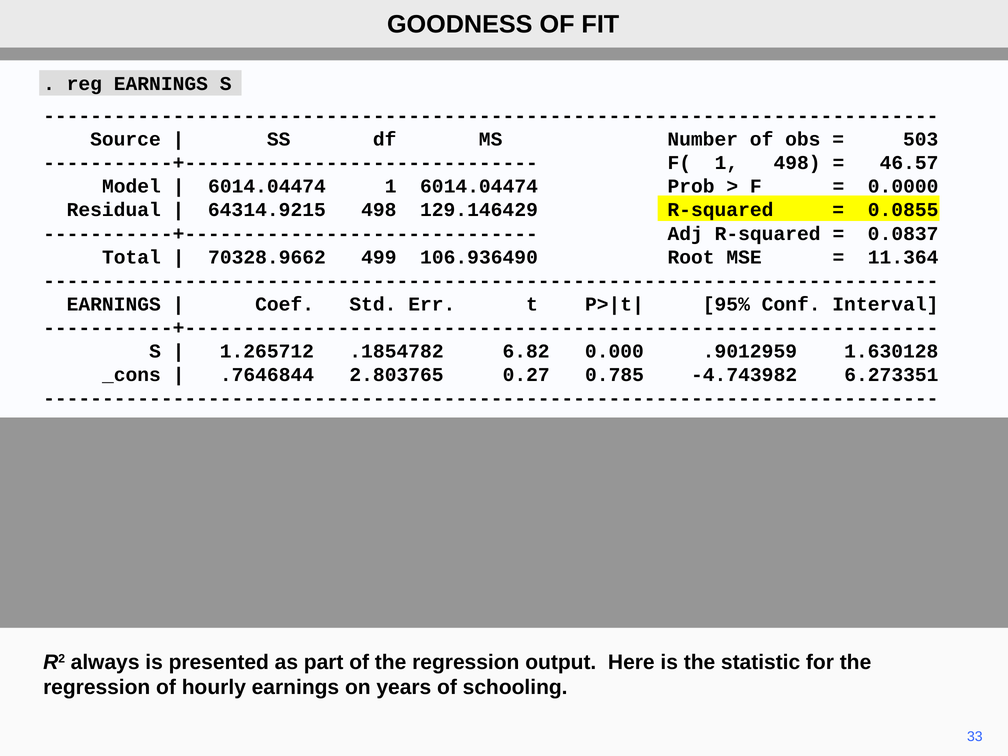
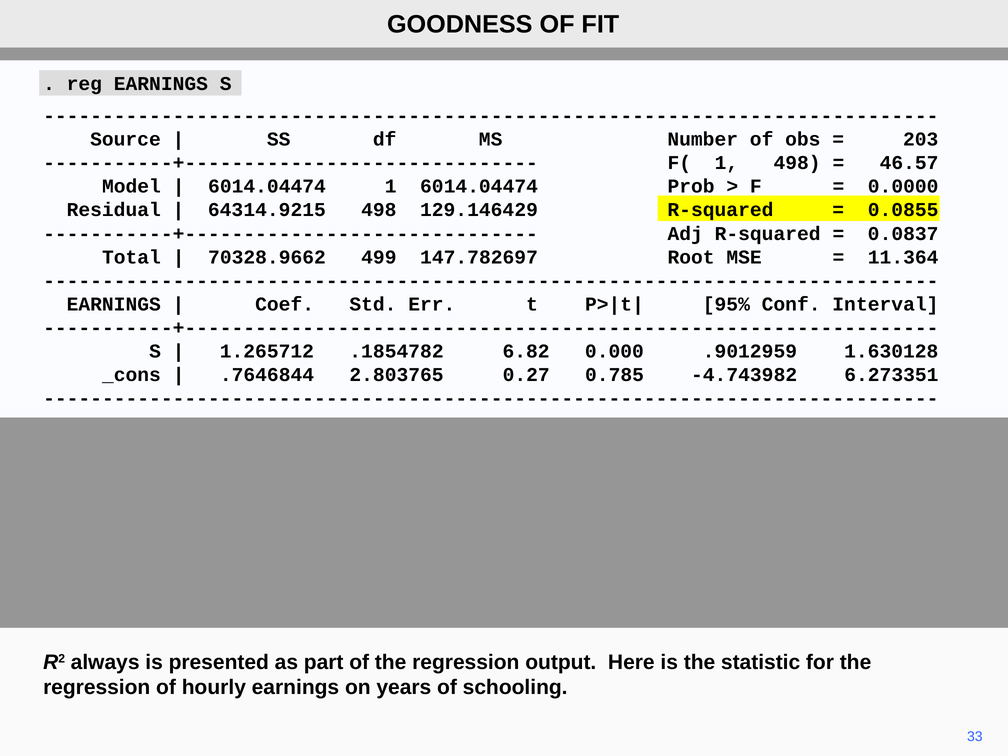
503: 503 -> 203
106.936490: 106.936490 -> 147.782697
